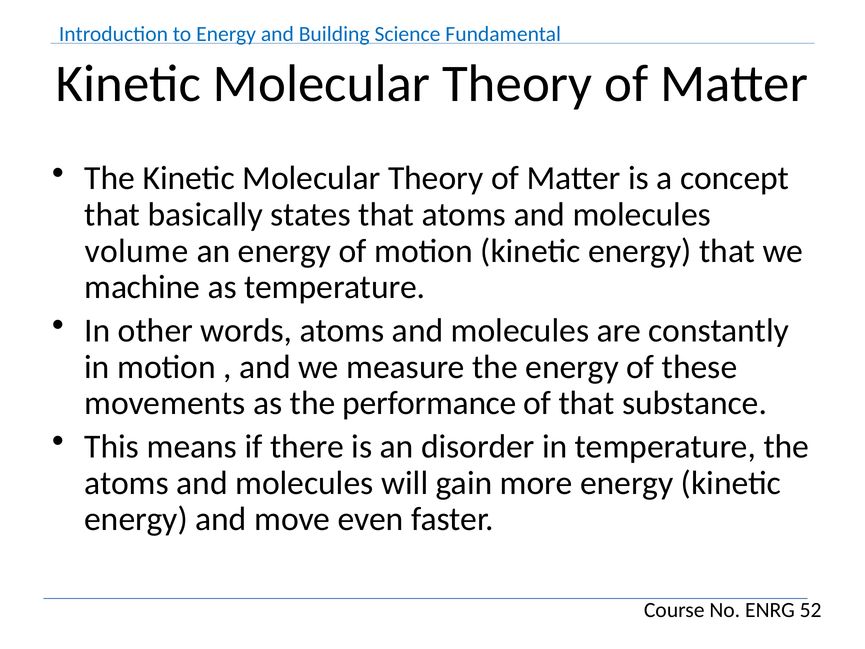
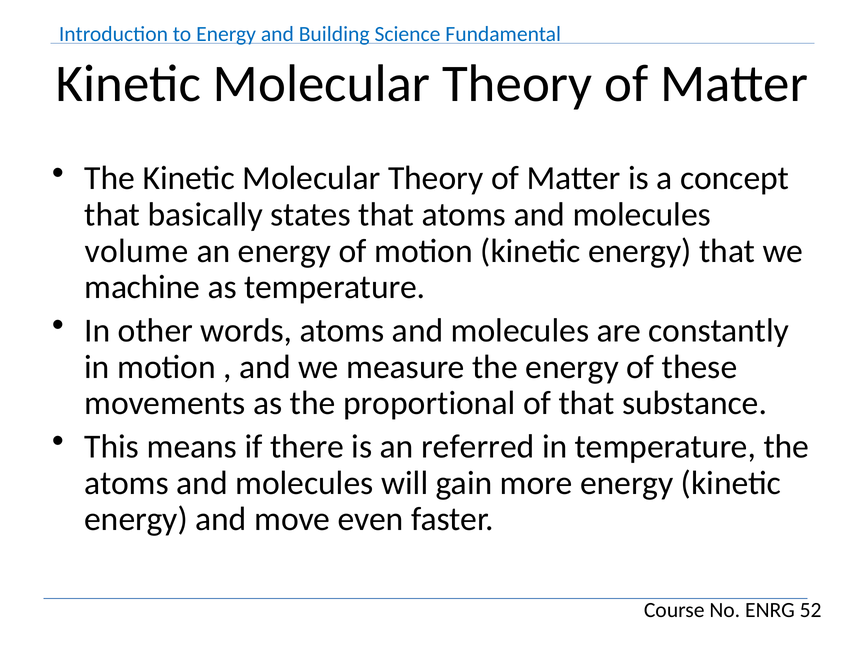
performance: performance -> proportional
disorder: disorder -> referred
